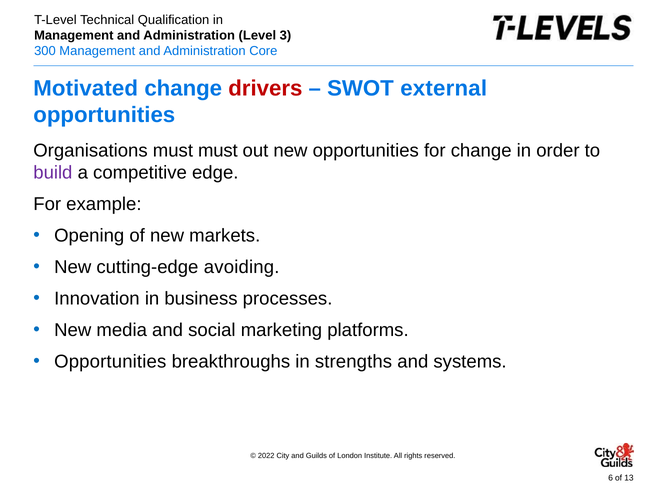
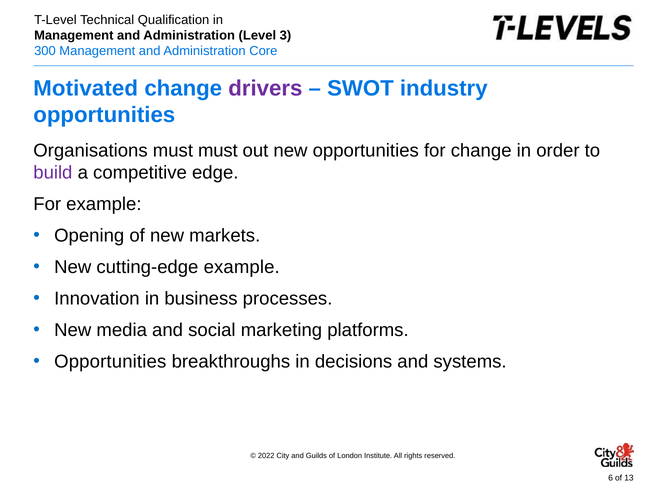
drivers colour: red -> purple
external: external -> industry
cutting-edge avoiding: avoiding -> example
strengths: strengths -> decisions
